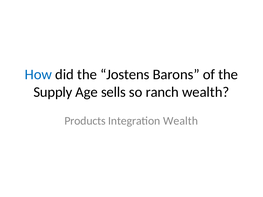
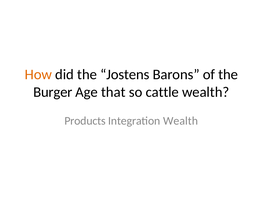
How colour: blue -> orange
Supply: Supply -> Burger
sells: sells -> that
ranch: ranch -> cattle
